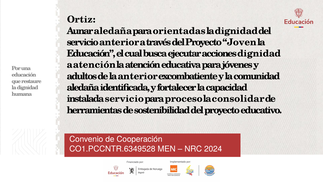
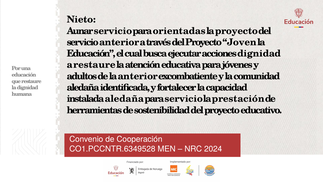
Ortiz: Ortiz -> Nieto
Aunar aledaña: aledaña -> servicio
dignidad at (236, 31): dignidad -> proyecto
a atención: atención -> restaure
instalada servicio: servicio -> aledaña
para proceso: proceso -> servicio
consolidar: consolidar -> prestación
